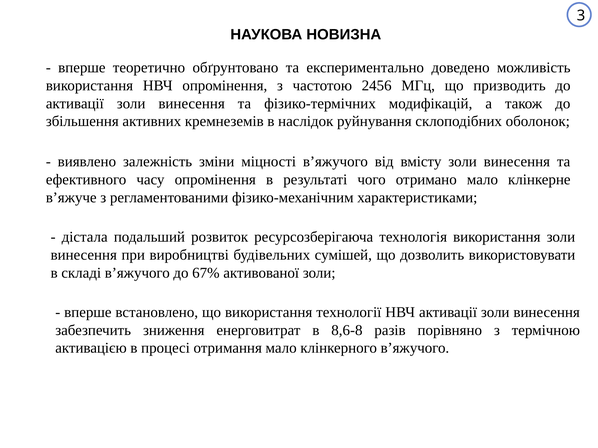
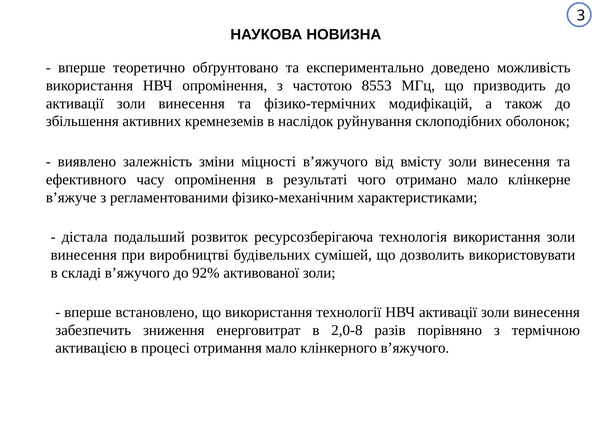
2456: 2456 -> 8553
67%: 67% -> 92%
8,6-8: 8,6-8 -> 2,0-8
